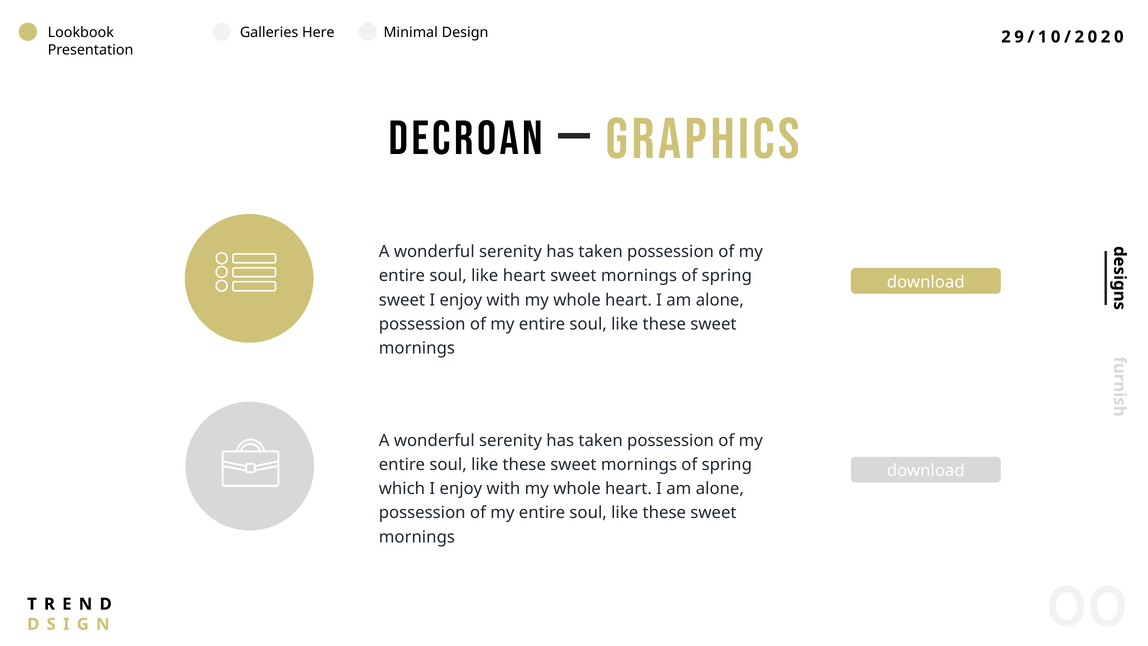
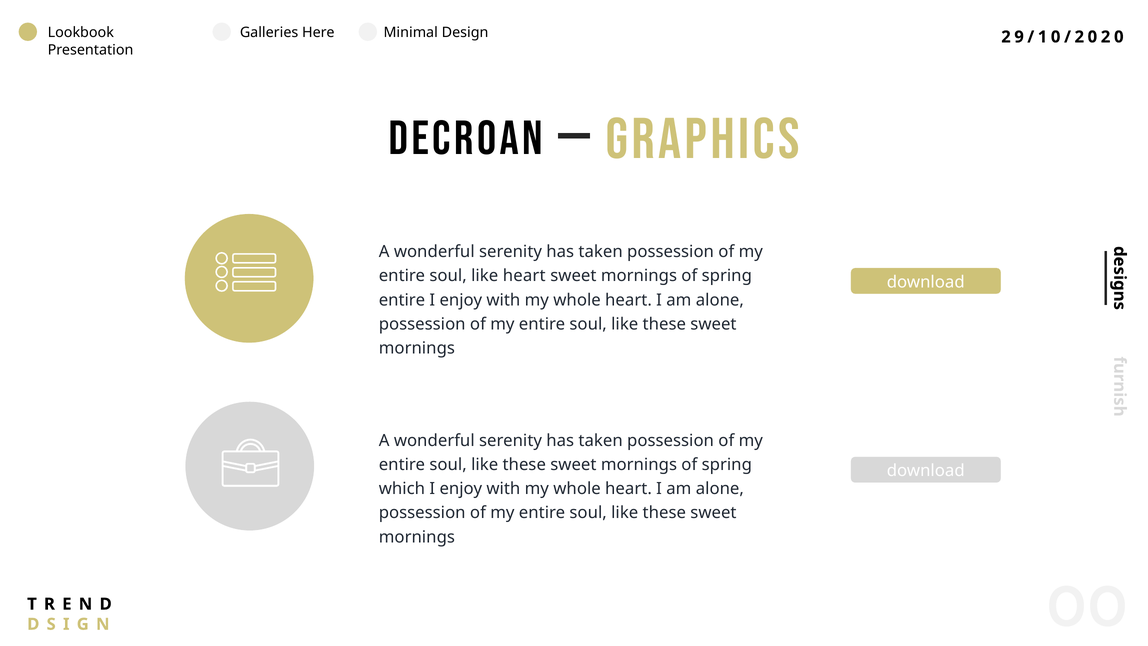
sweet at (402, 300): sweet -> entire
